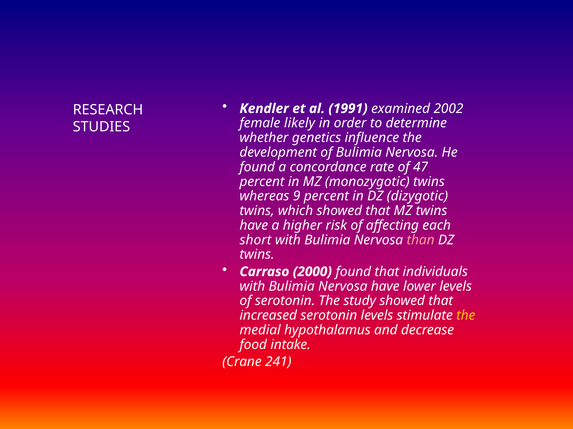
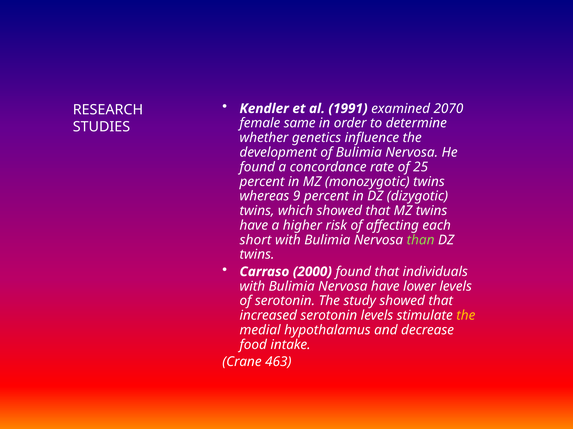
2002: 2002 -> 2070
likely: likely -> same
47: 47 -> 25
than colour: pink -> light green
241: 241 -> 463
